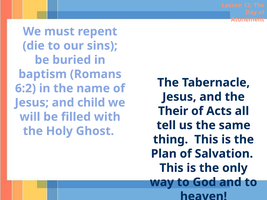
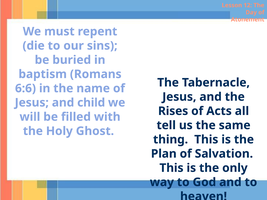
6:2: 6:2 -> 6:6
Their: Their -> Rises
